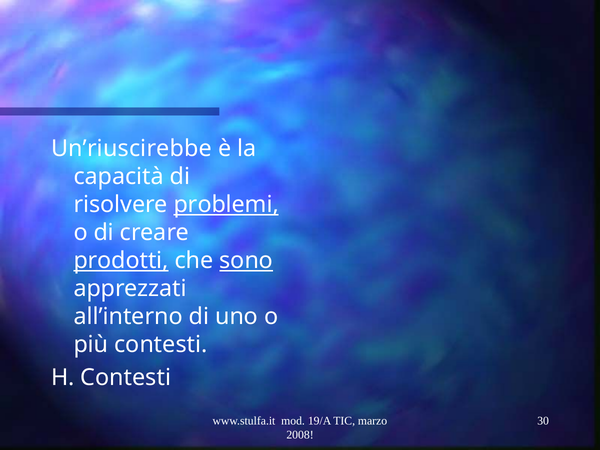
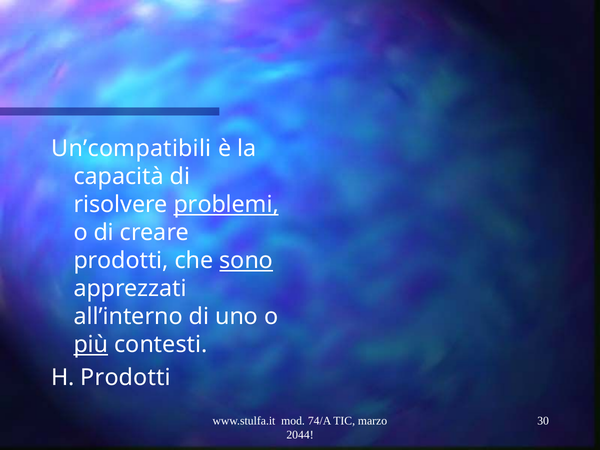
Un’riuscirebbe: Un’riuscirebbe -> Un’compatibili
prodotti at (121, 261) underline: present -> none
più underline: none -> present
H Contesti: Contesti -> Prodotti
19/A: 19/A -> 74/A
2008: 2008 -> 2044
